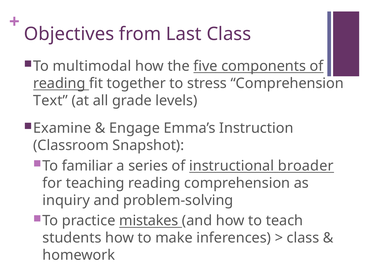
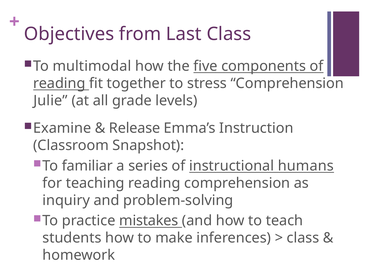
Text: Text -> Julie
Engage: Engage -> Release
broader: broader -> humans
